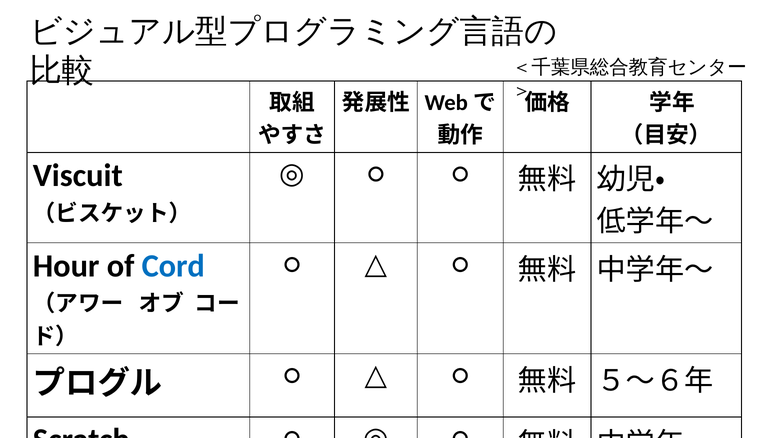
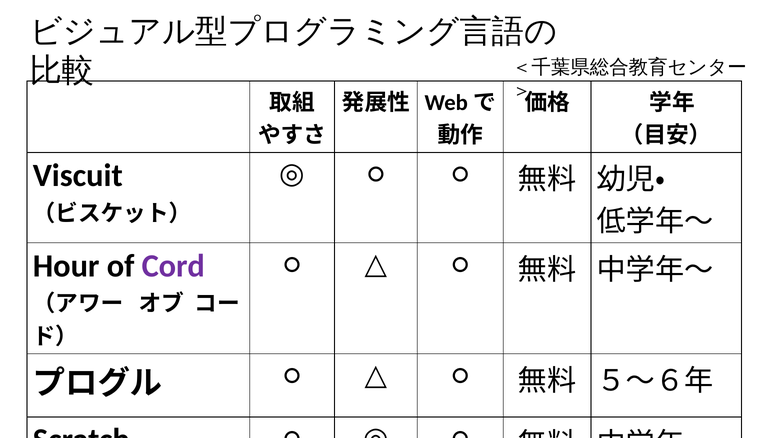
Cord colour: blue -> purple
